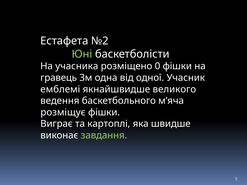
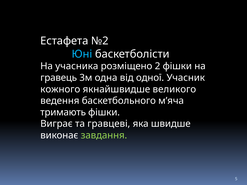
Юні colour: light green -> light blue
0: 0 -> 2
емблемі: емблемі -> кожного
розміщує: розміщує -> тримають
картоплі: картоплі -> гравцеві
